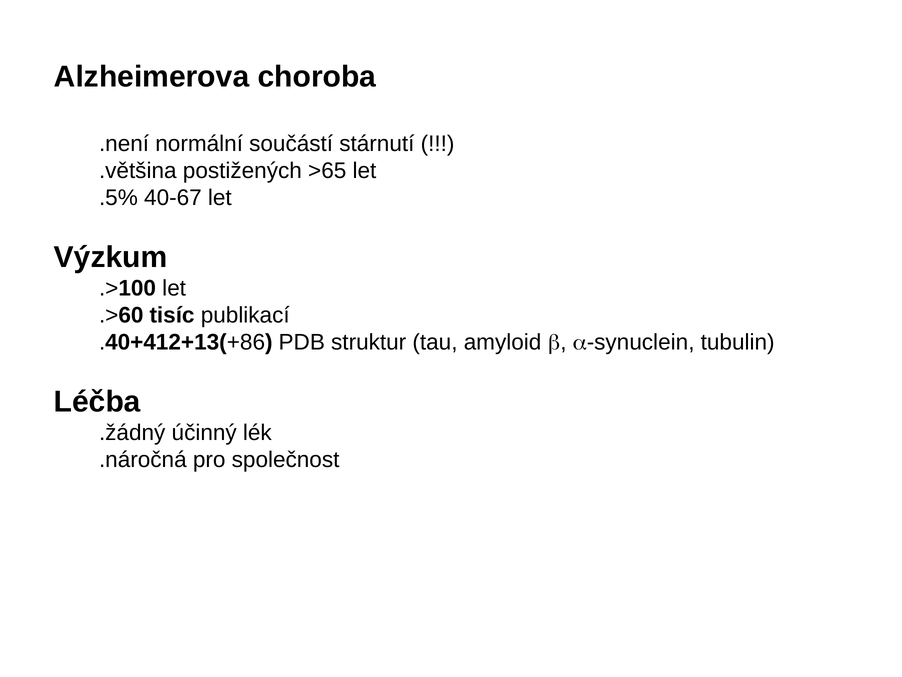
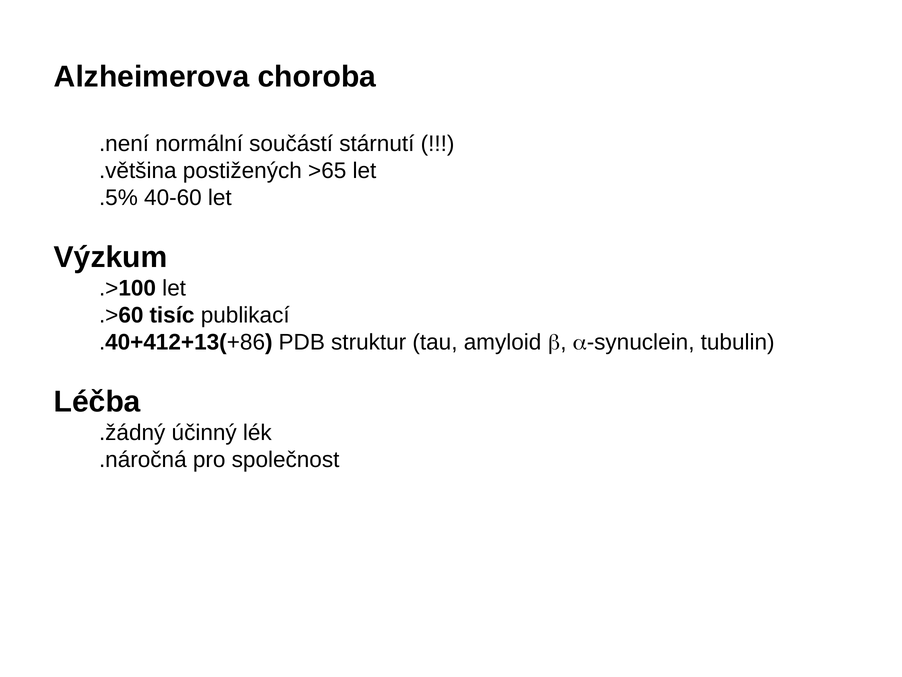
40-67: 40-67 -> 40-60
